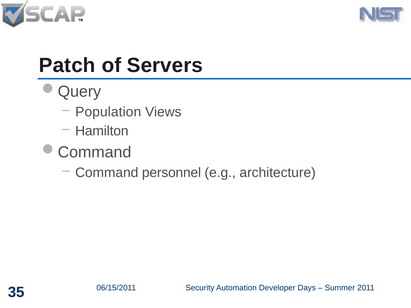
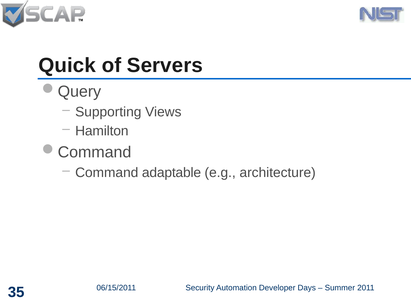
Patch: Patch -> Quick
Population: Population -> Supporting
personnel: personnel -> adaptable
